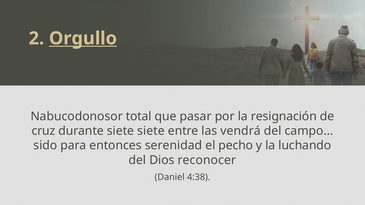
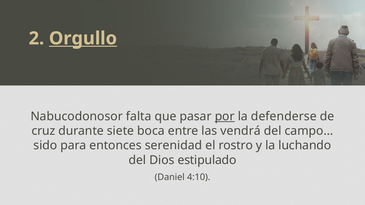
total: total -> falta
por underline: none -> present
resignación: resignación -> defenderse
siete siete: siete -> boca
pecho: pecho -> rostro
reconocer: reconocer -> estipulado
4:38: 4:38 -> 4:10
